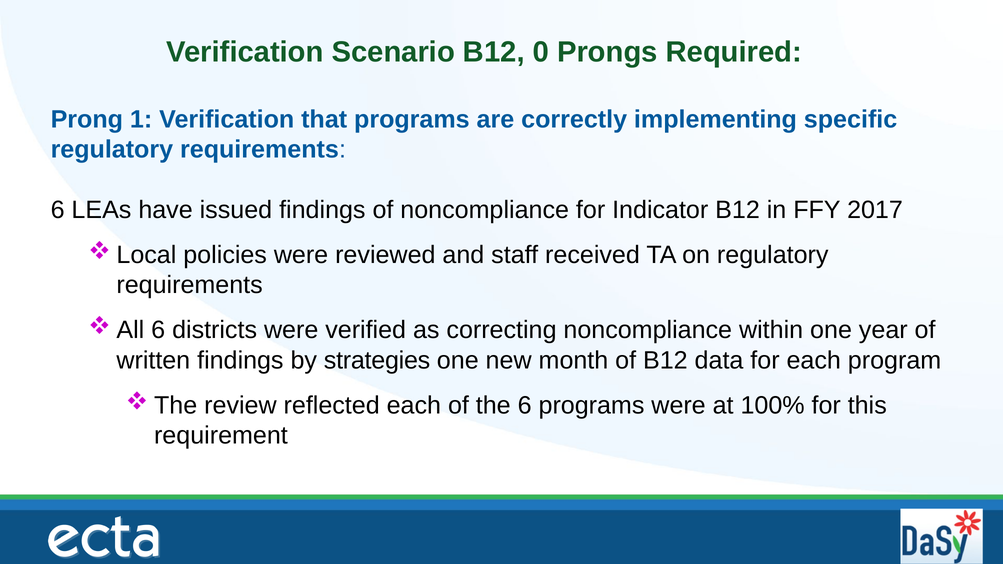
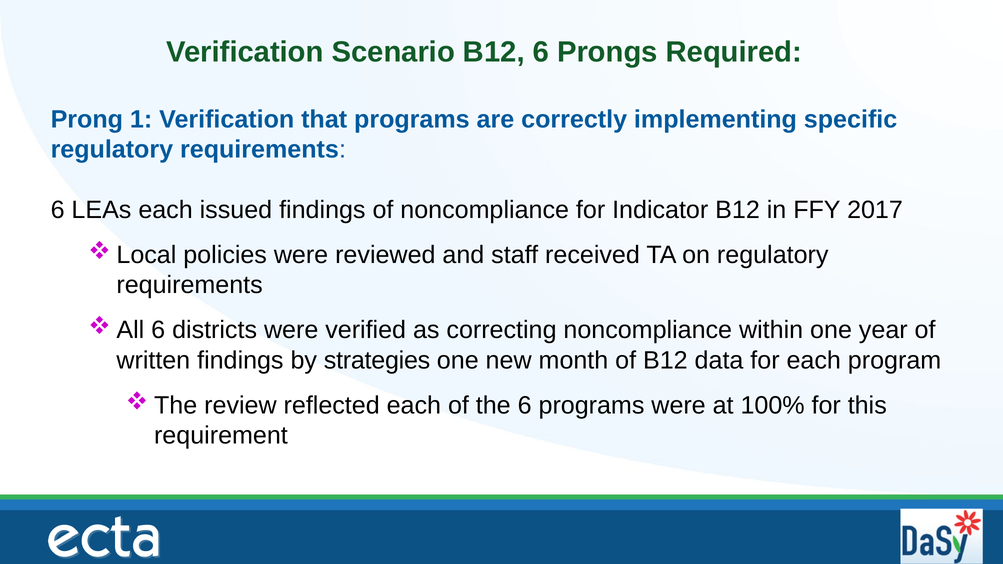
B12 0: 0 -> 6
LEAs have: have -> each
